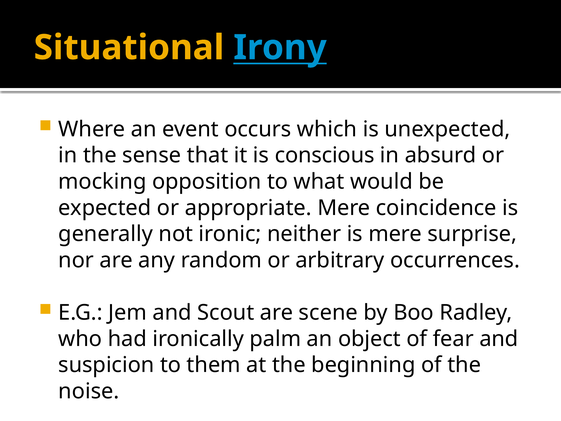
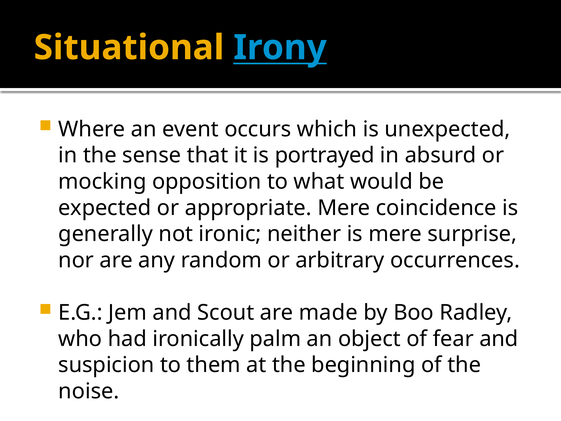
conscious: conscious -> portrayed
scene: scene -> made
